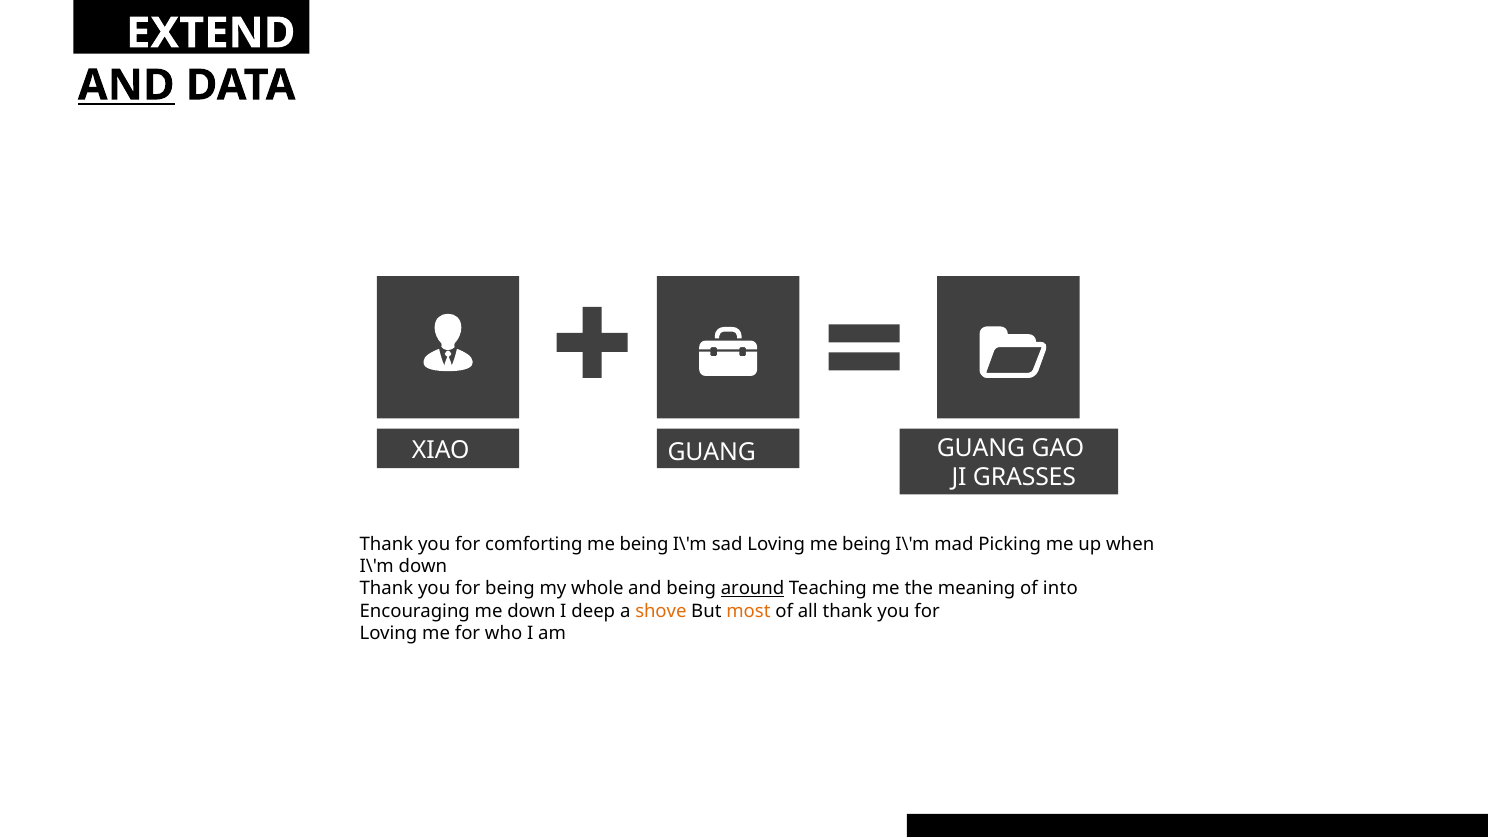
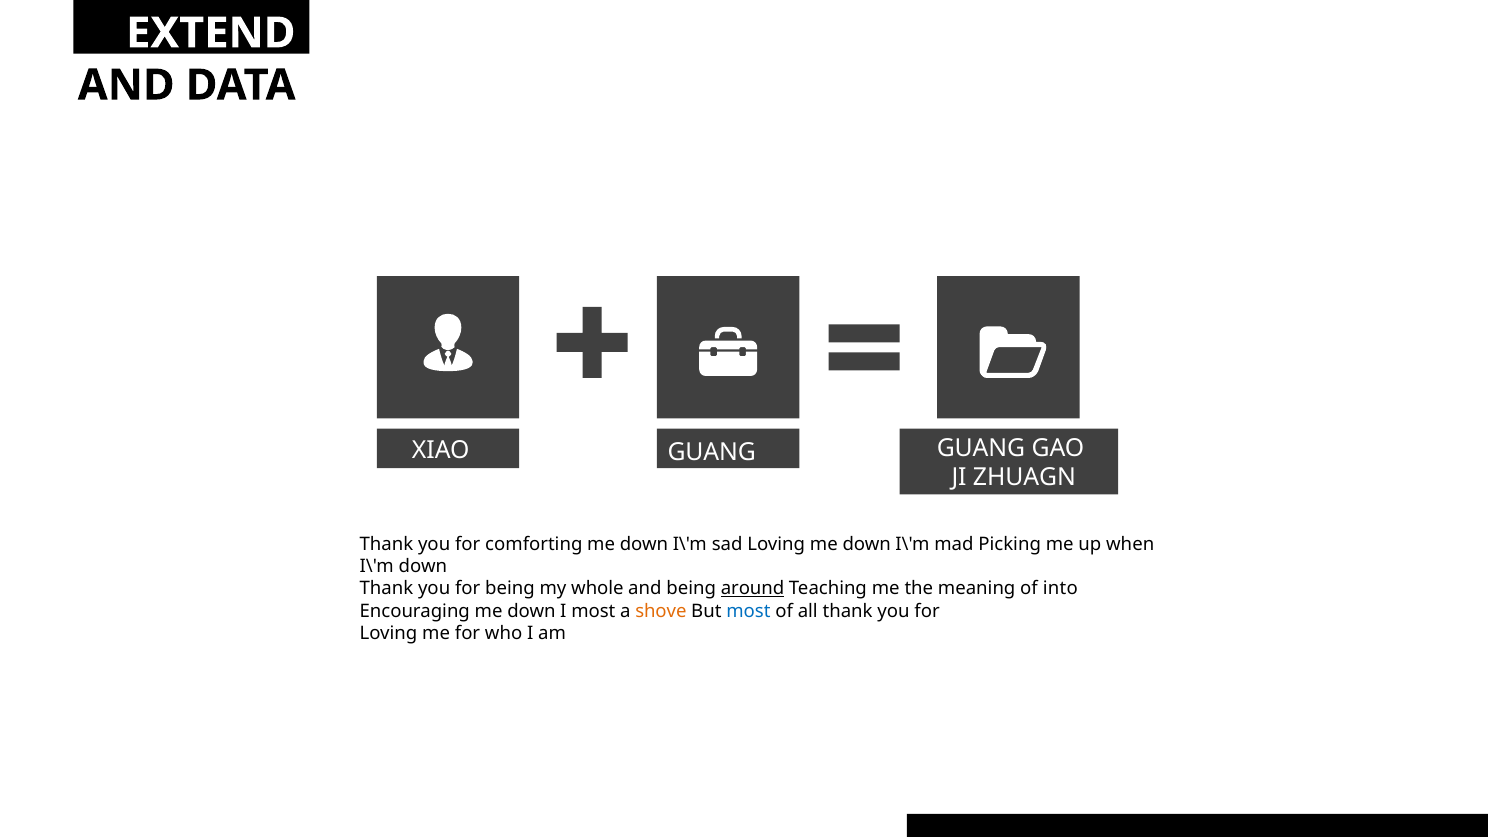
AND at (126, 85) underline: present -> none
GRASSES: GRASSES -> ZHUAGN
comforting me being: being -> down
Loving me being: being -> down
I deep: deep -> most
most at (748, 611) colour: orange -> blue
